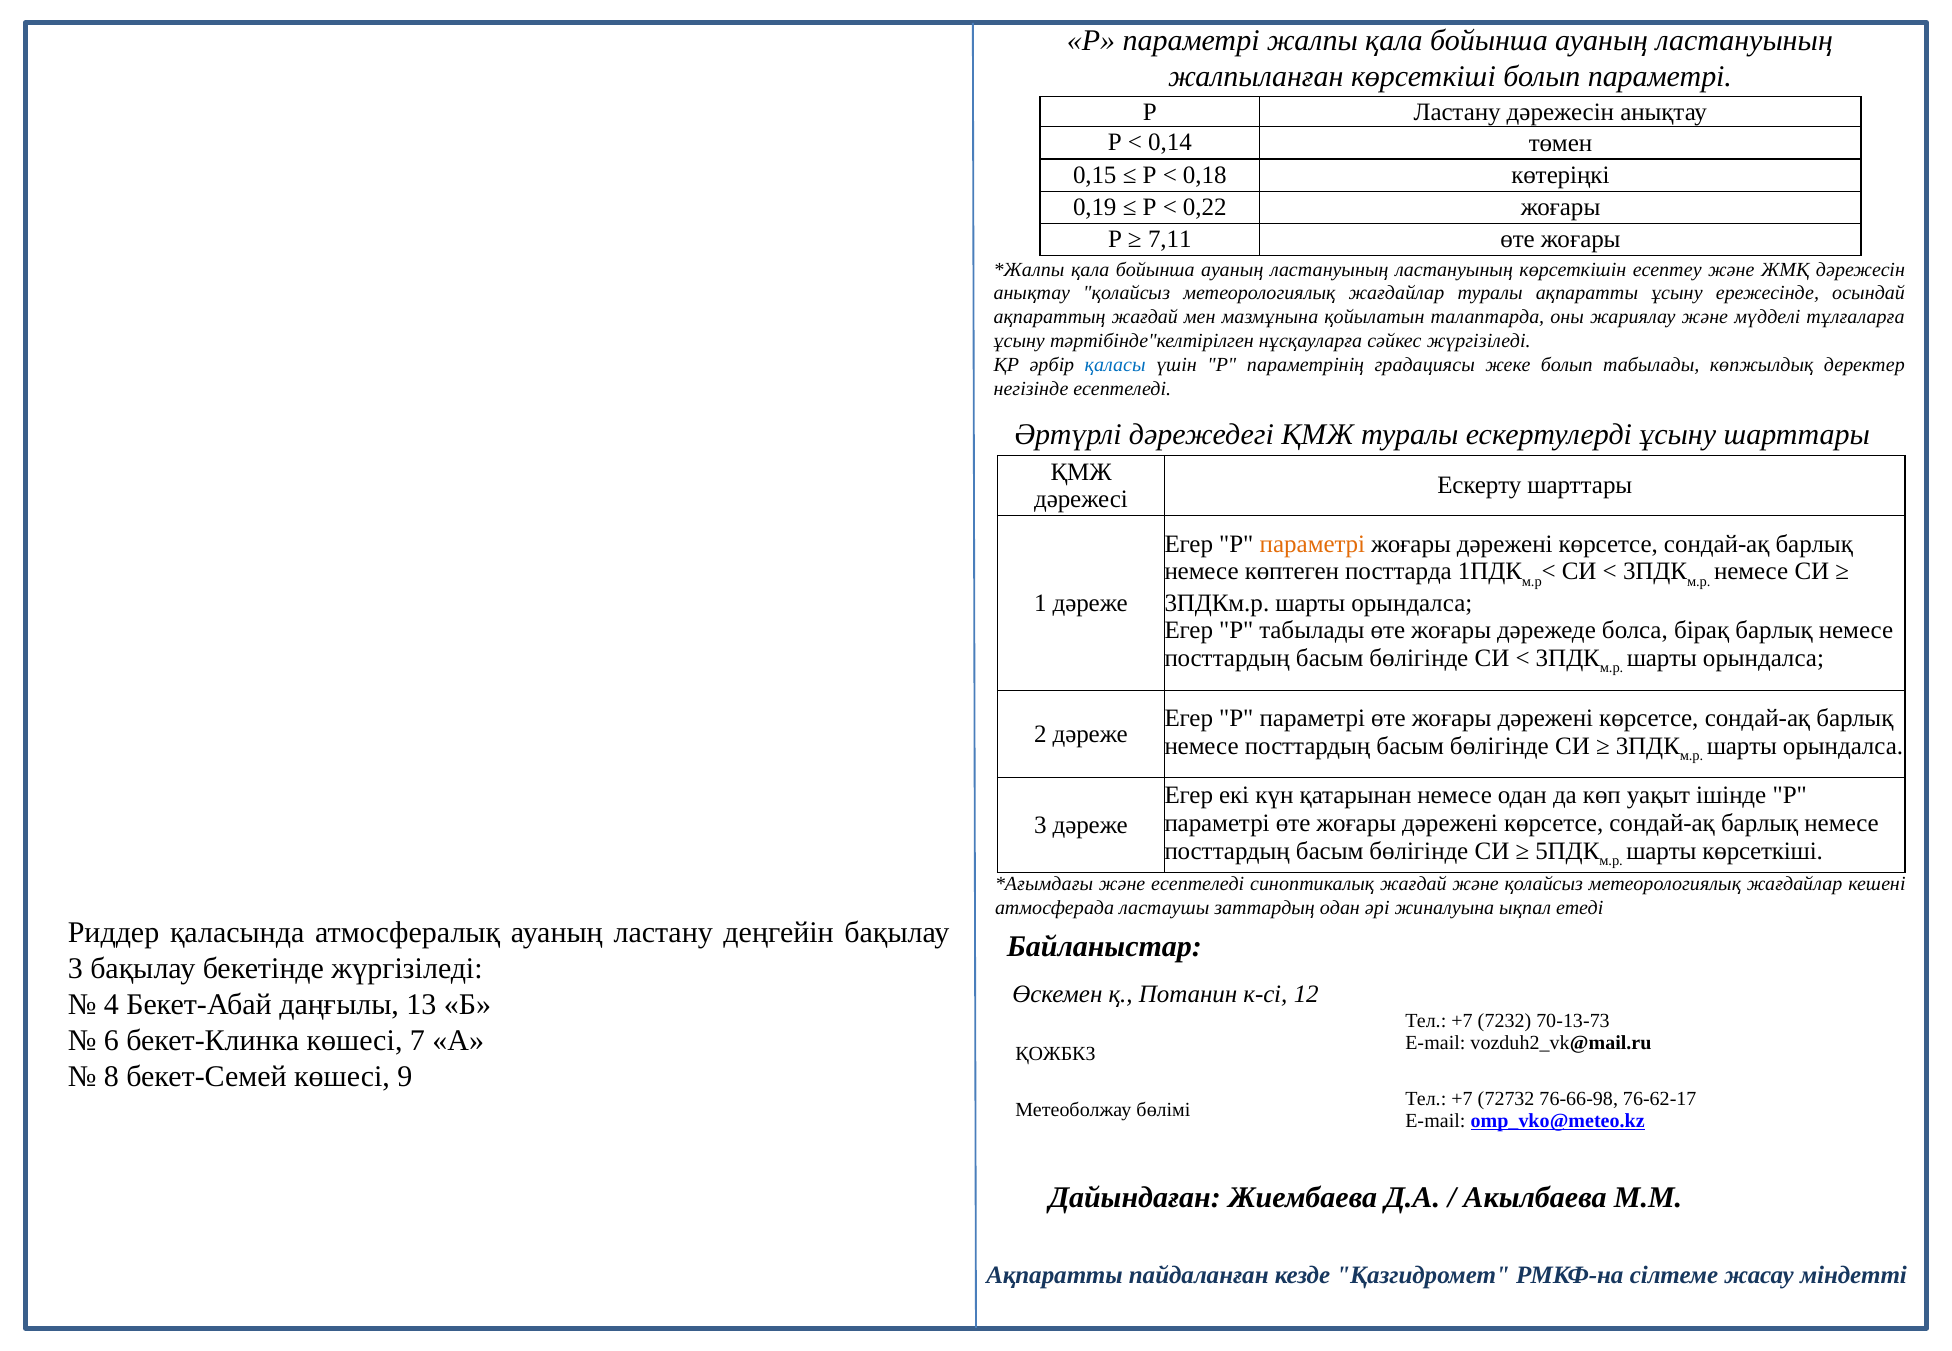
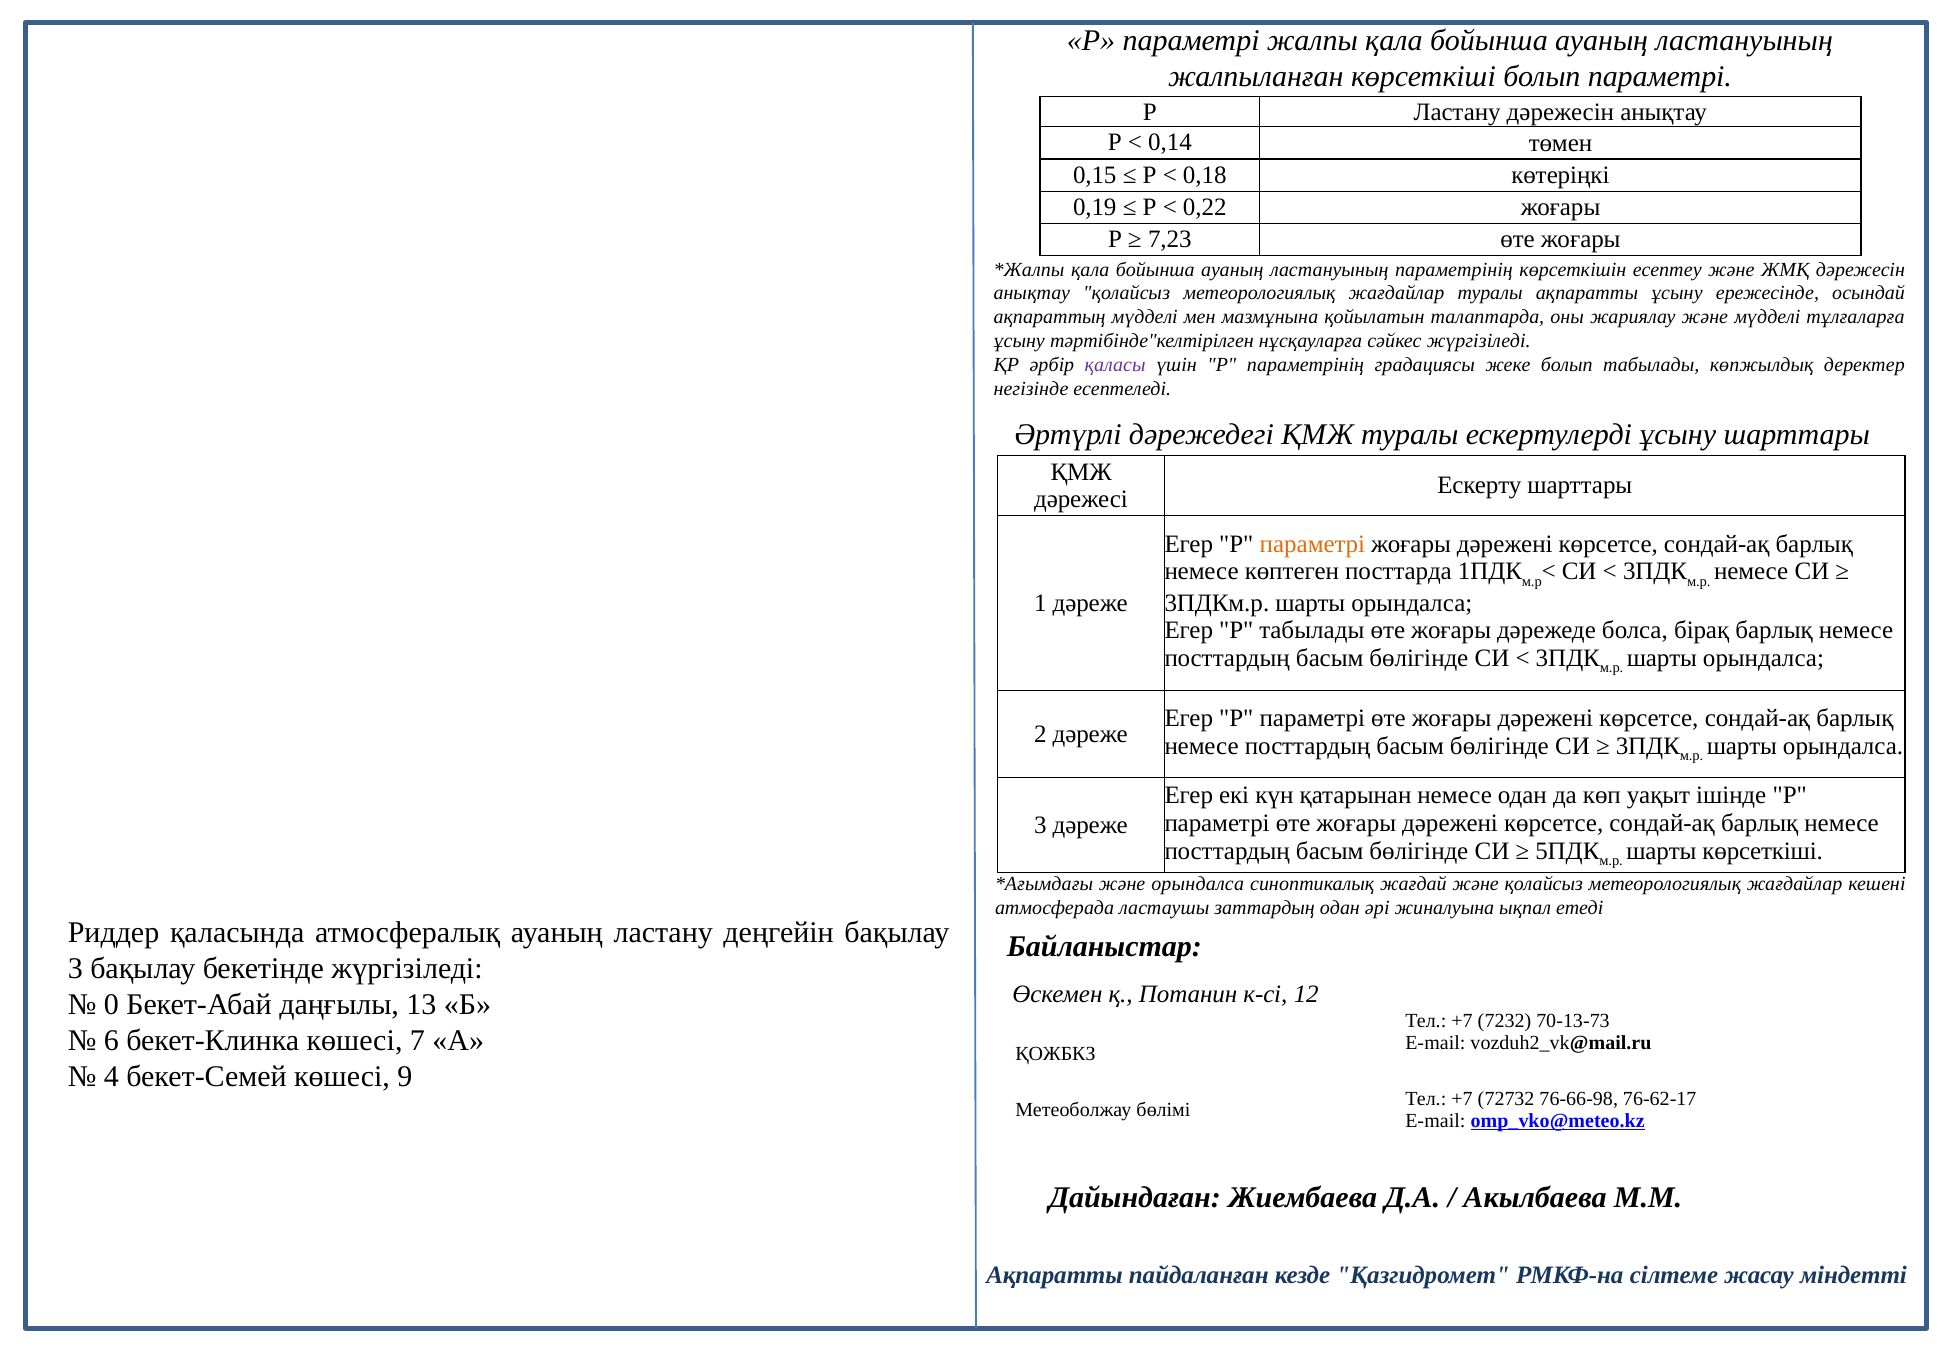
7,11: 7,11 -> 7,23
ластануының ластануының: ластануының -> параметрінің
ақпараттың жағдай: жағдай -> мүдделі
қаласы colour: blue -> purple
және есептеледі: есептеледі -> орындалса
4: 4 -> 0
8: 8 -> 4
